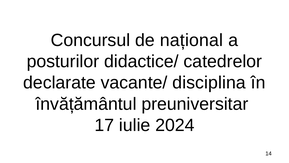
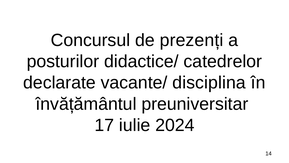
național: național -> prezenți
